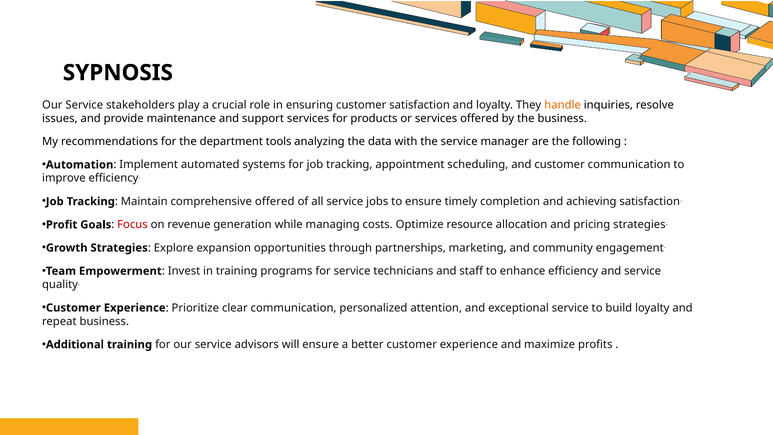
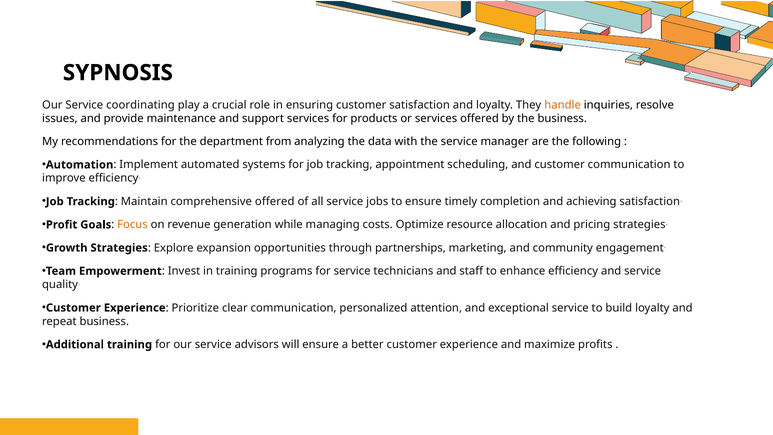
stakeholders: stakeholders -> coordinating
tools: tools -> from
Focus colour: red -> orange
